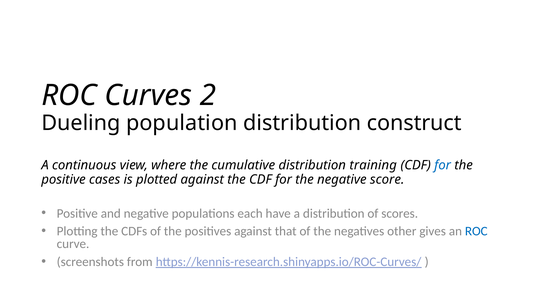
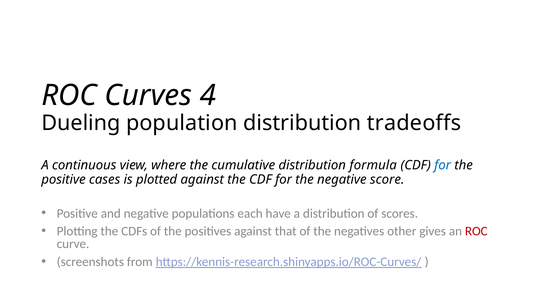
2: 2 -> 4
construct: construct -> tradeoffs
training: training -> formula
ROC at (476, 231) colour: blue -> red
